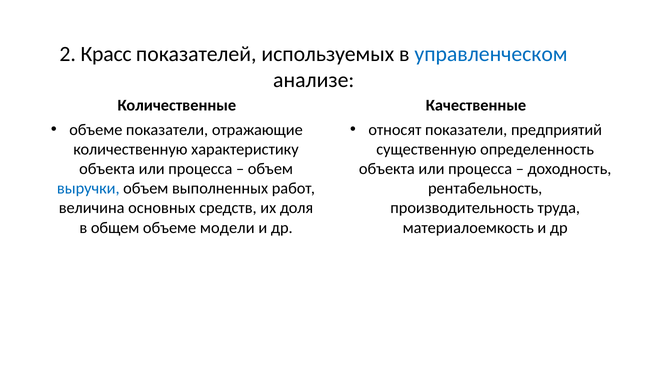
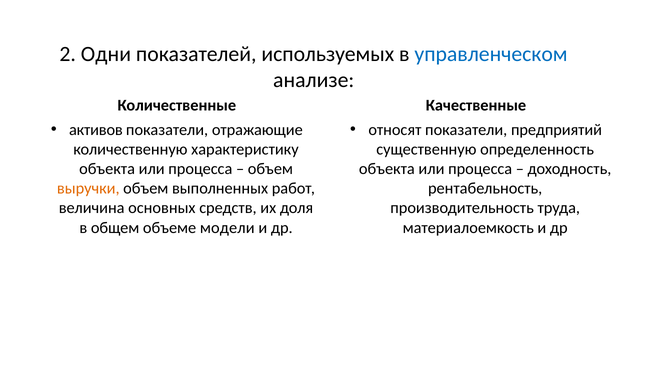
Красс: Красс -> Одни
объеме at (96, 130): объеме -> активов
выручки colour: blue -> orange
